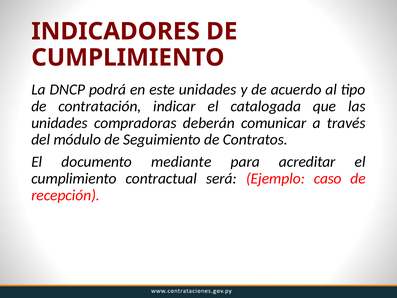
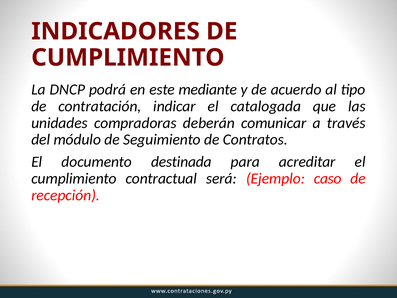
este unidades: unidades -> mediante
mediante: mediante -> destinada
